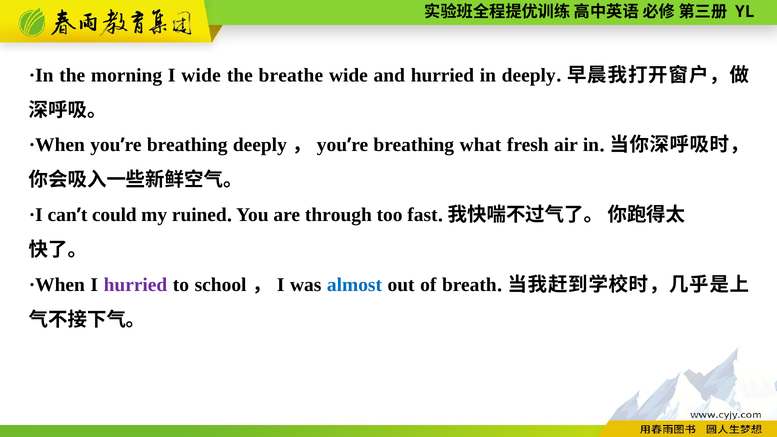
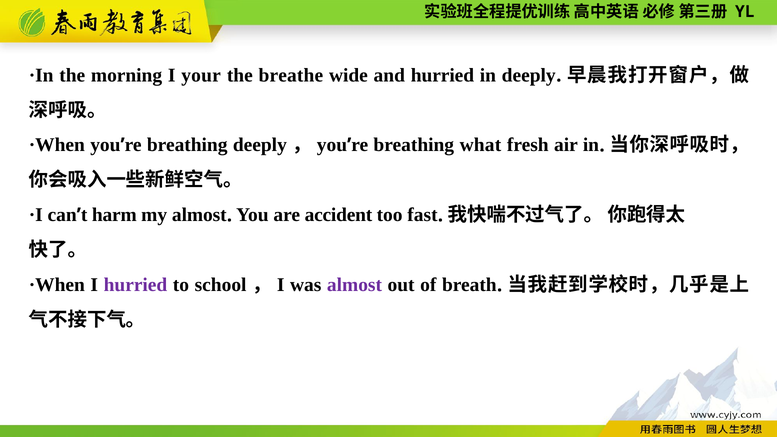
I wide: wide -> your
could: could -> harm
my ruined: ruined -> almost
through: through -> accident
almost at (355, 285) colour: blue -> purple
